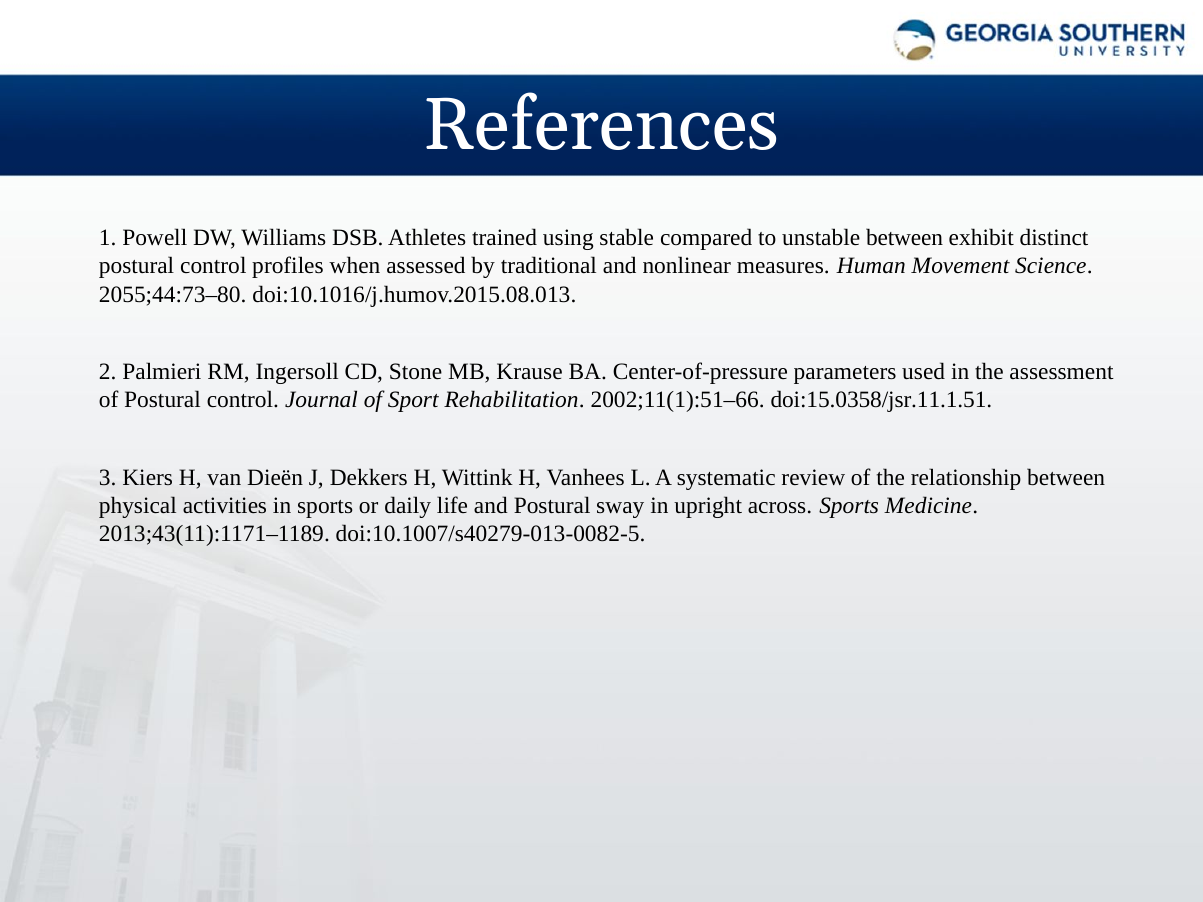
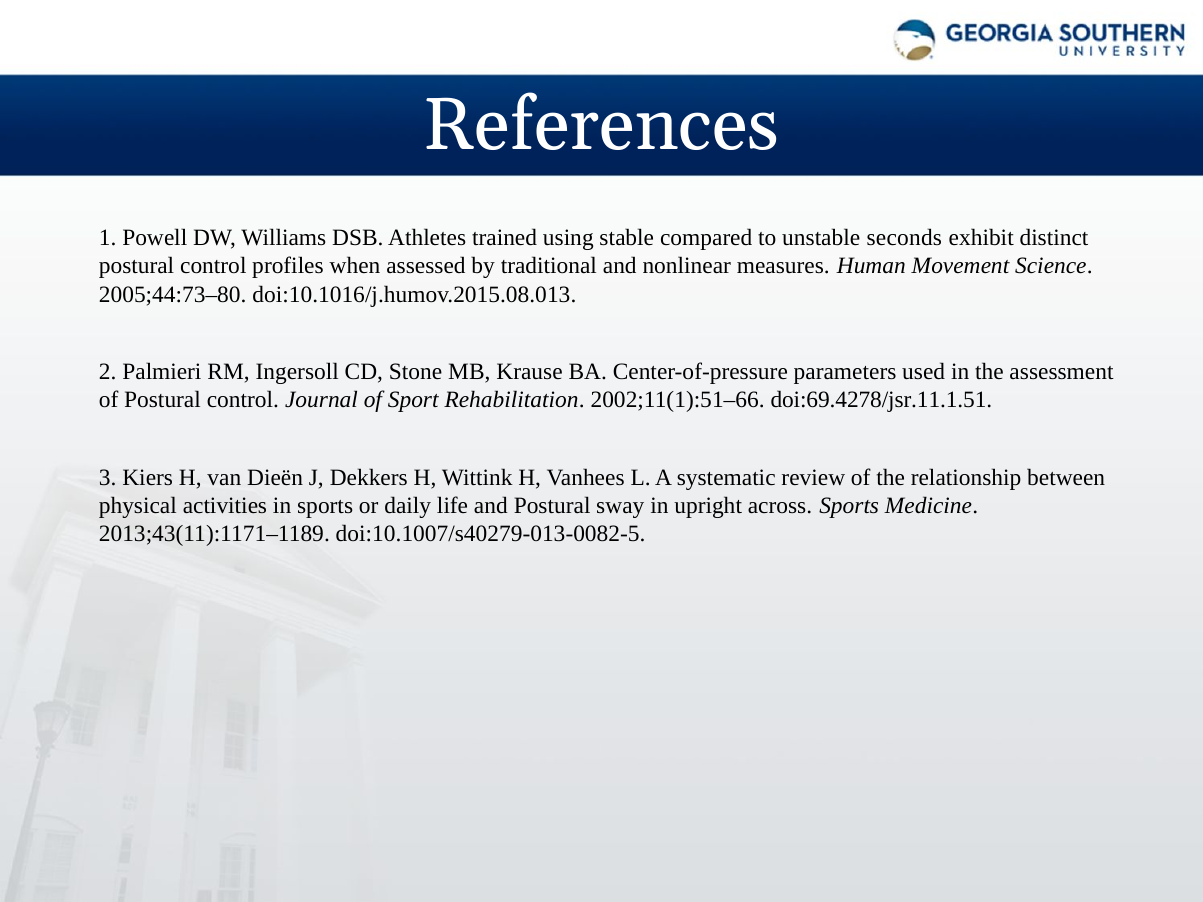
unstable between: between -> seconds
2055;44:73–80: 2055;44:73–80 -> 2005;44:73–80
doi:15.0358/jsr.11.1.51: doi:15.0358/jsr.11.1.51 -> doi:69.4278/jsr.11.1.51
